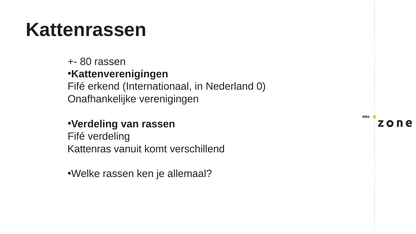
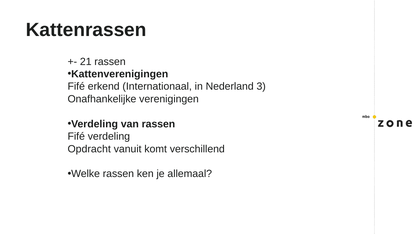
80: 80 -> 21
0: 0 -> 3
Kattenras: Kattenras -> Opdracht
